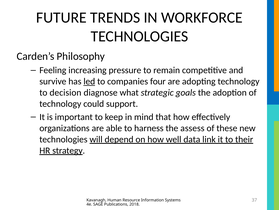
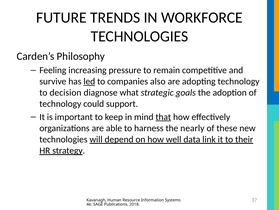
four: four -> also
that underline: none -> present
assess: assess -> nearly
